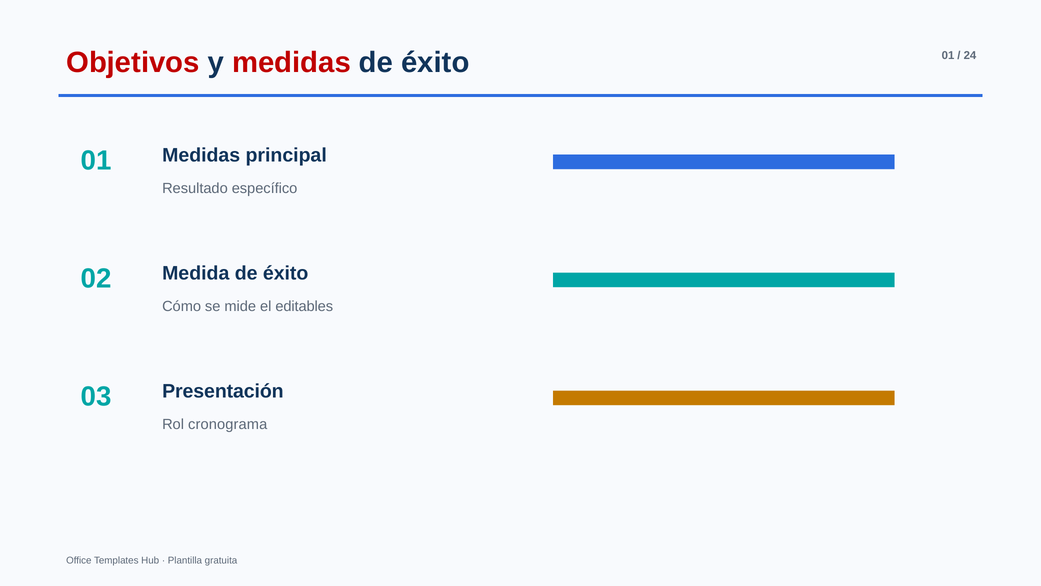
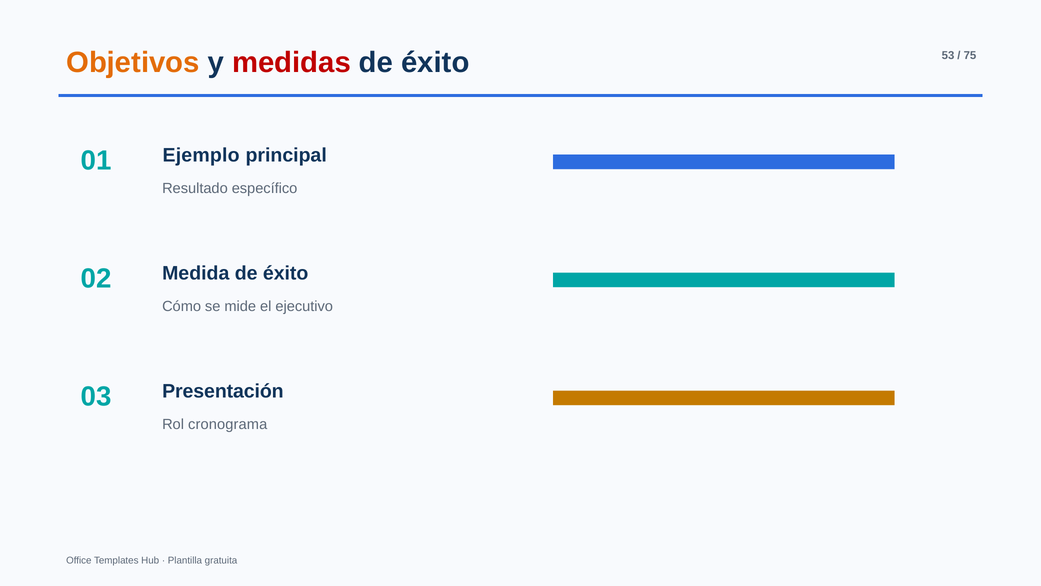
Objetivos colour: red -> orange
éxito 01: 01 -> 53
24: 24 -> 75
01 Medidas: Medidas -> Ejemplo
editables: editables -> ejecutivo
